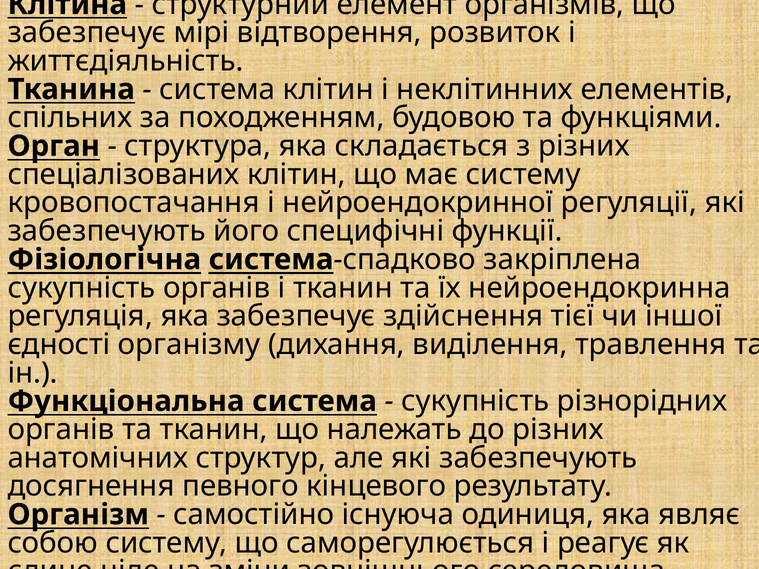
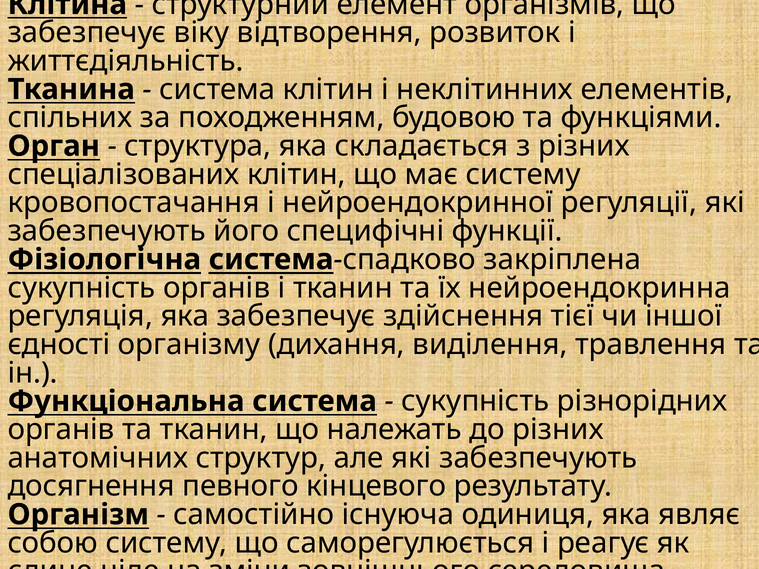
мірі: мірі -> віку
